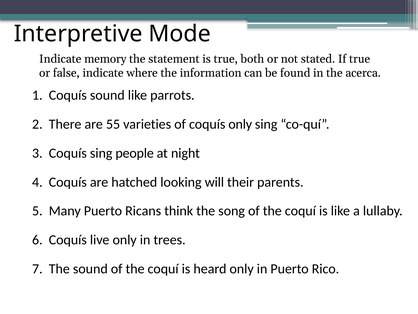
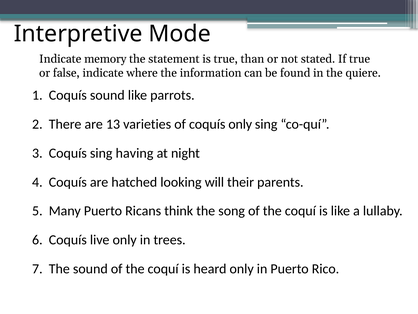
both: both -> than
acerca: acerca -> quiere
55: 55 -> 13
people: people -> having
